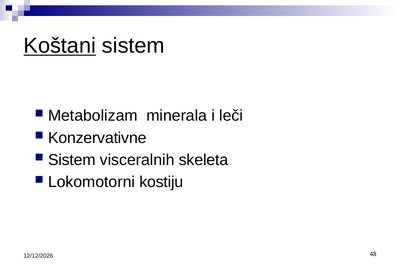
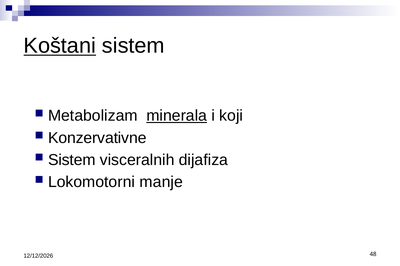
minerala underline: none -> present
leči: leči -> koji
skeleta: skeleta -> dijafiza
kostiju: kostiju -> manje
